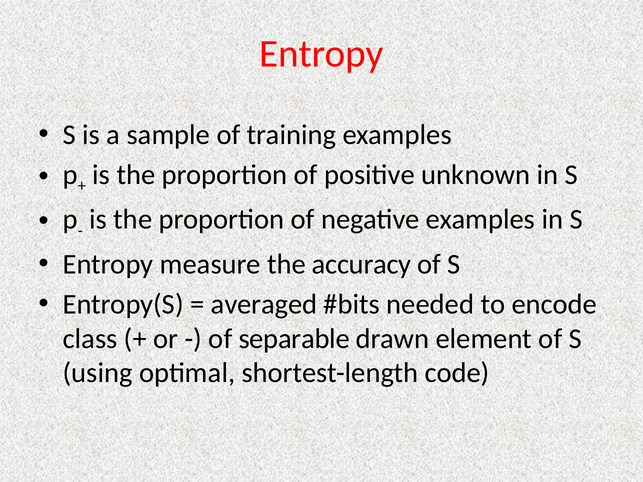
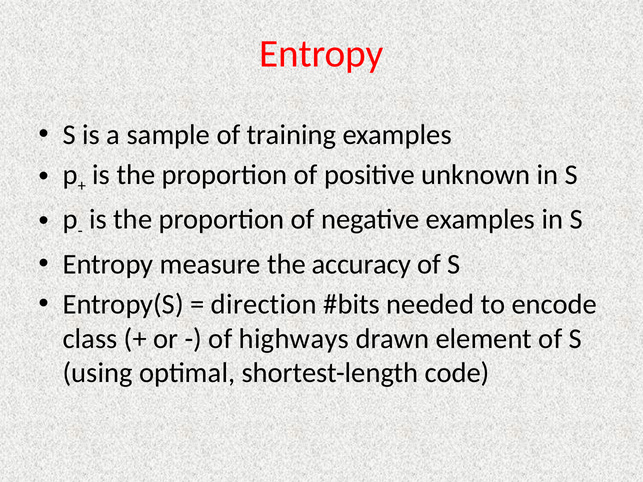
averaged: averaged -> direction
separable: separable -> highways
